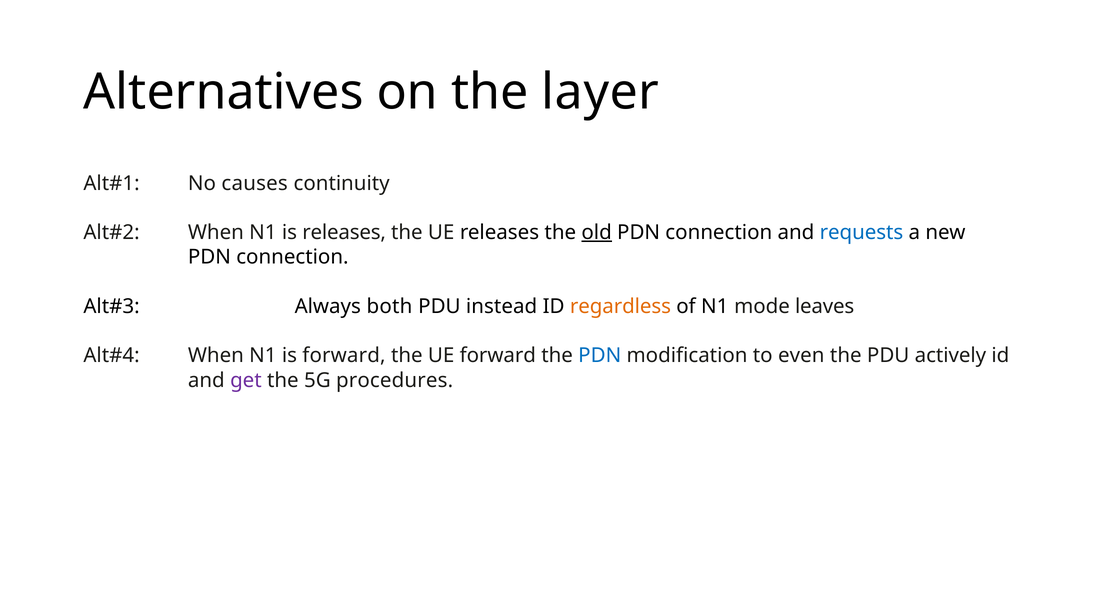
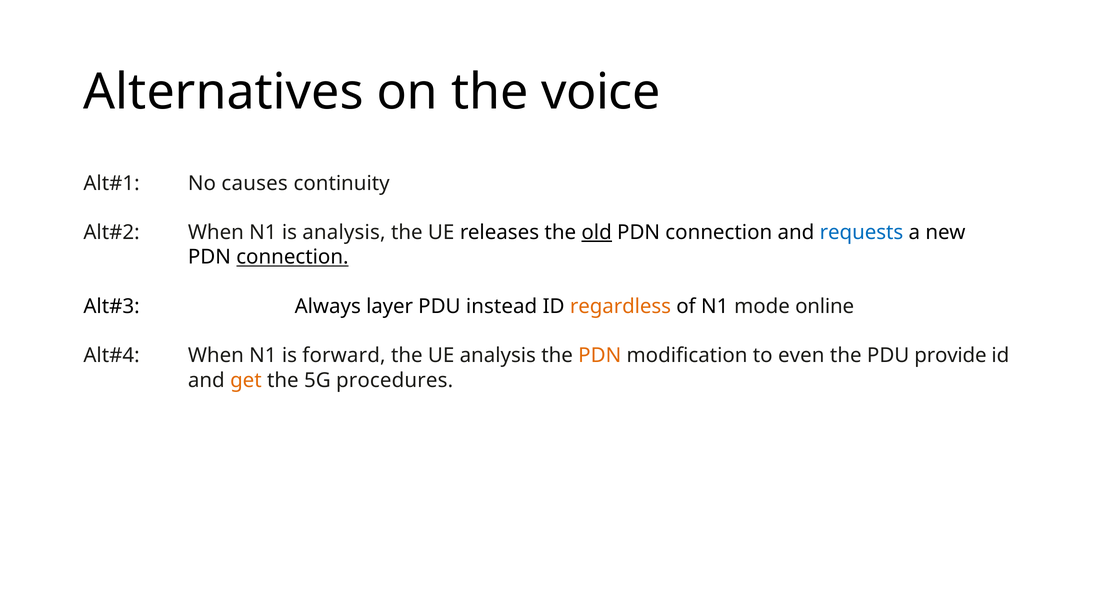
layer: layer -> voice
is releases: releases -> analysis
connection at (292, 257) underline: none -> present
both: both -> layer
leaves: leaves -> online
UE forward: forward -> analysis
PDN at (600, 356) colour: blue -> orange
actively: actively -> provide
get colour: purple -> orange
